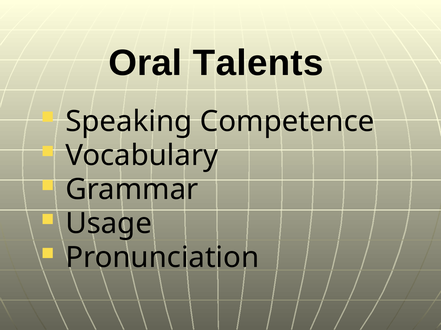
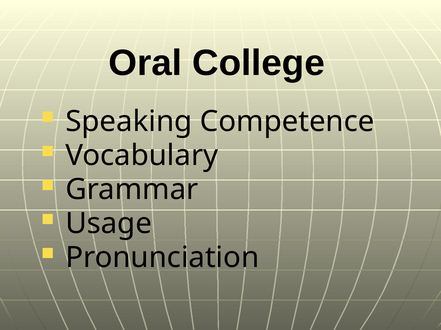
Talents: Talents -> College
